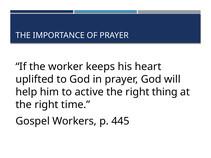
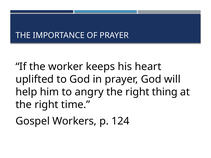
active: active -> angry
445: 445 -> 124
